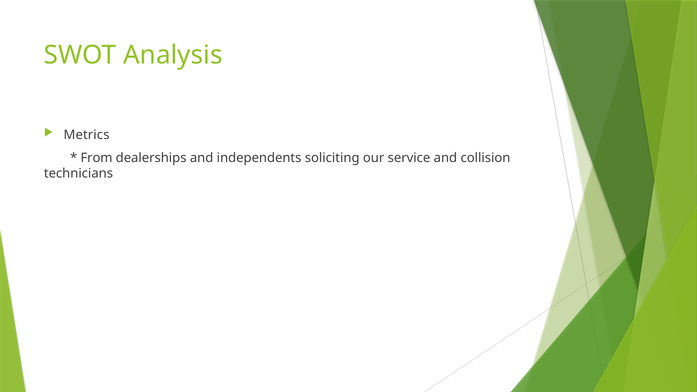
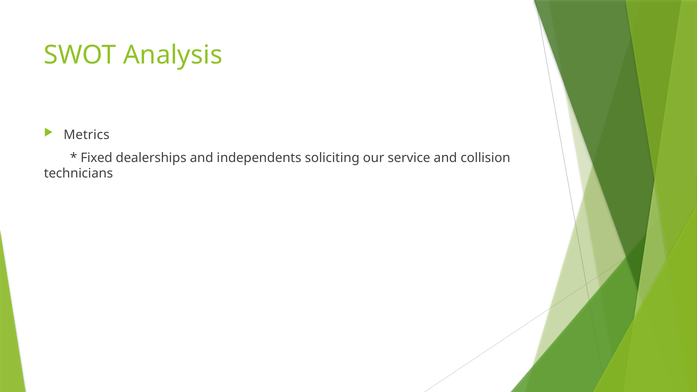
From: From -> Fixed
